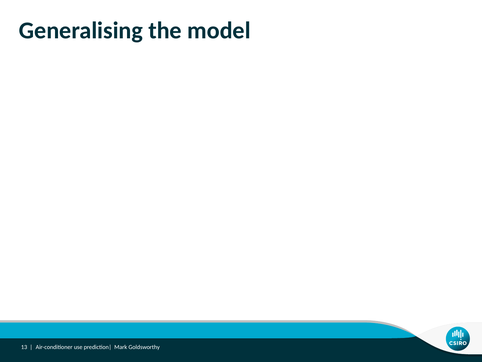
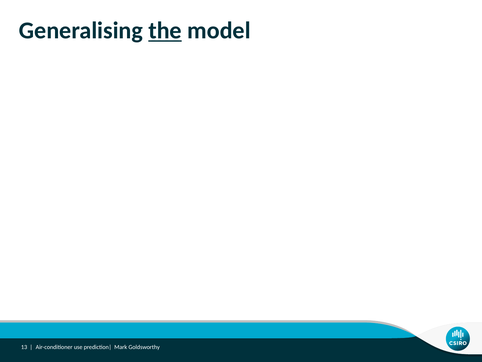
the underline: none -> present
